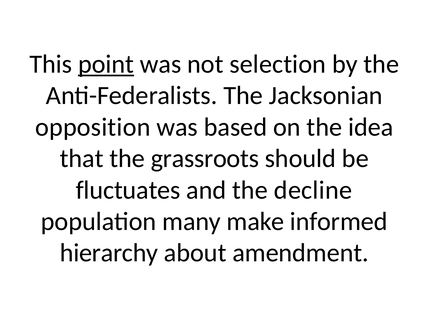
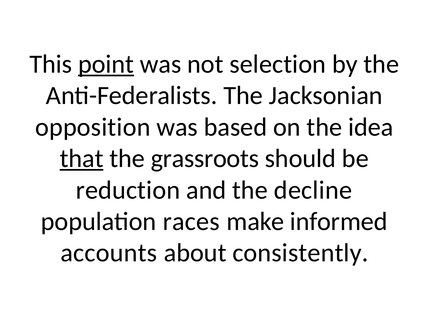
that underline: none -> present
fluctuates: fluctuates -> reduction
many: many -> races
hierarchy: hierarchy -> accounts
amendment: amendment -> consistently
